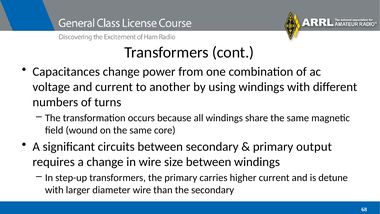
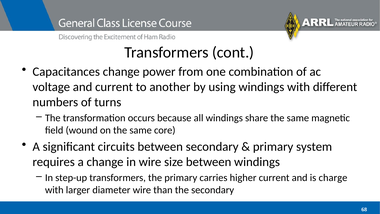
output: output -> system
detune: detune -> charge
